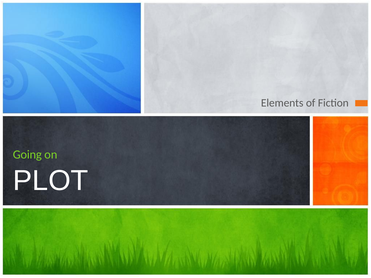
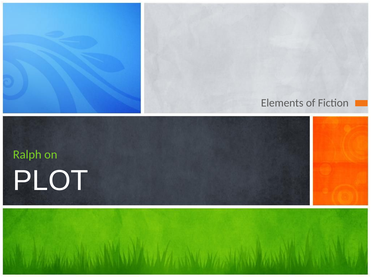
Going: Going -> Ralph
